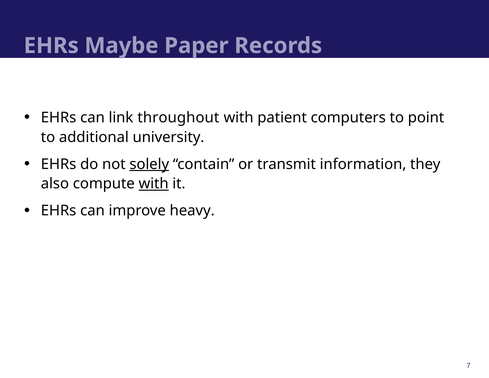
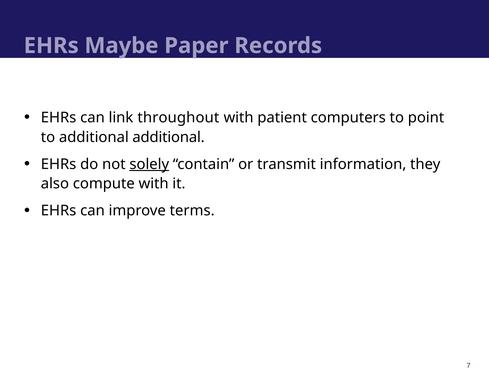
additional university: university -> additional
with at (154, 184) underline: present -> none
heavy: heavy -> terms
